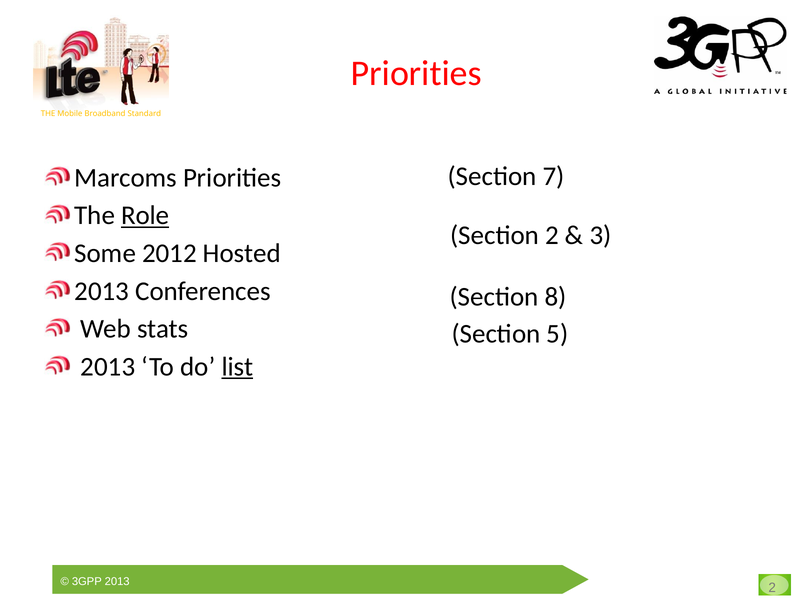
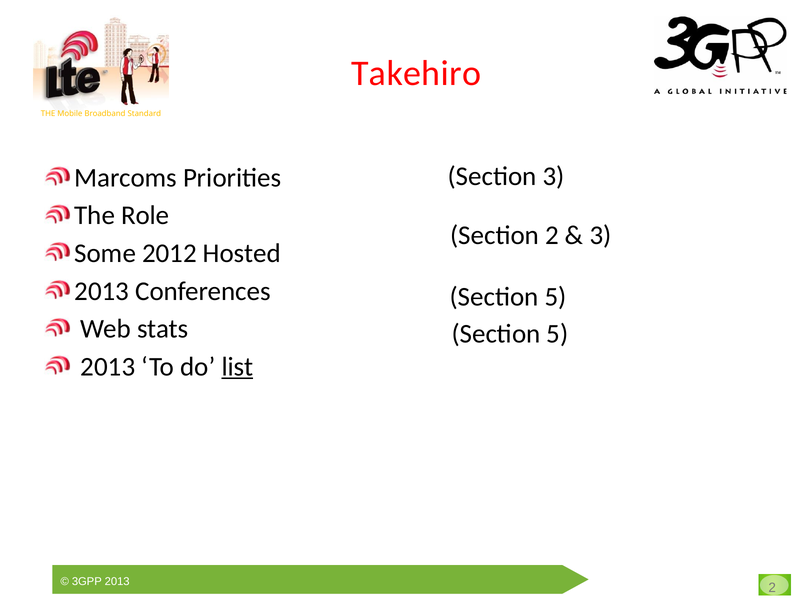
Priorities at (416, 73): Priorities -> Takehiro
Section 7: 7 -> 3
Role underline: present -> none
8 at (556, 296): 8 -> 5
